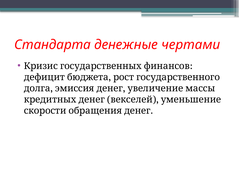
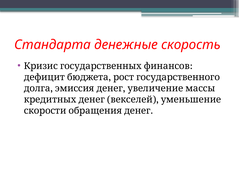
чертами: чертами -> скорость
